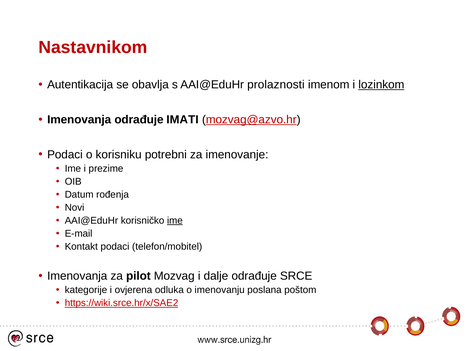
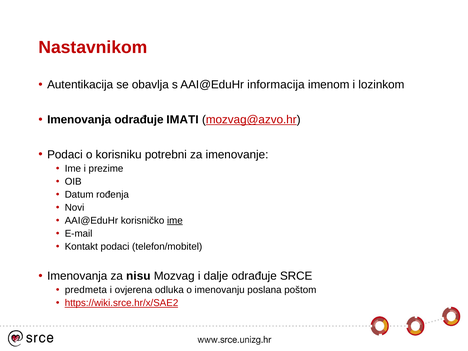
prolaznosti: prolaznosti -> informacija
lozinkom underline: present -> none
pilot: pilot -> nisu
kategorije: kategorije -> predmeta
